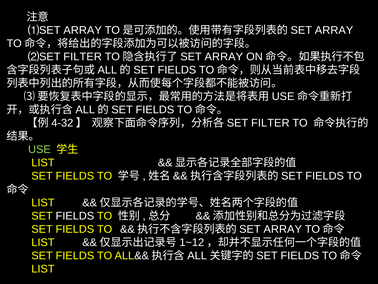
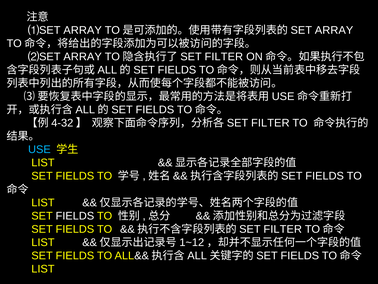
⑵SET FILTER: FILTER -> ARRAY
ARRAY at (224, 57): ARRAY -> FILTER
USE colour: light green -> light blue
ARRAY at (283, 229): ARRAY -> FILTER
